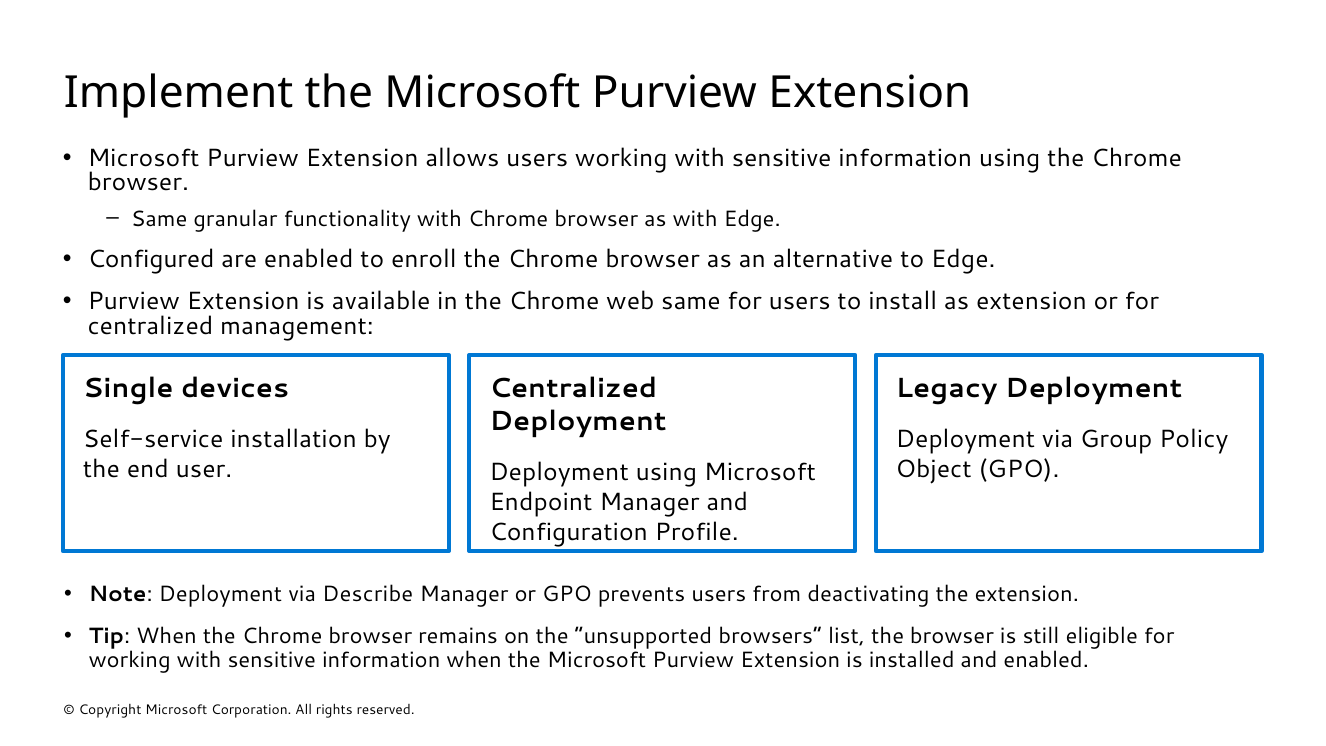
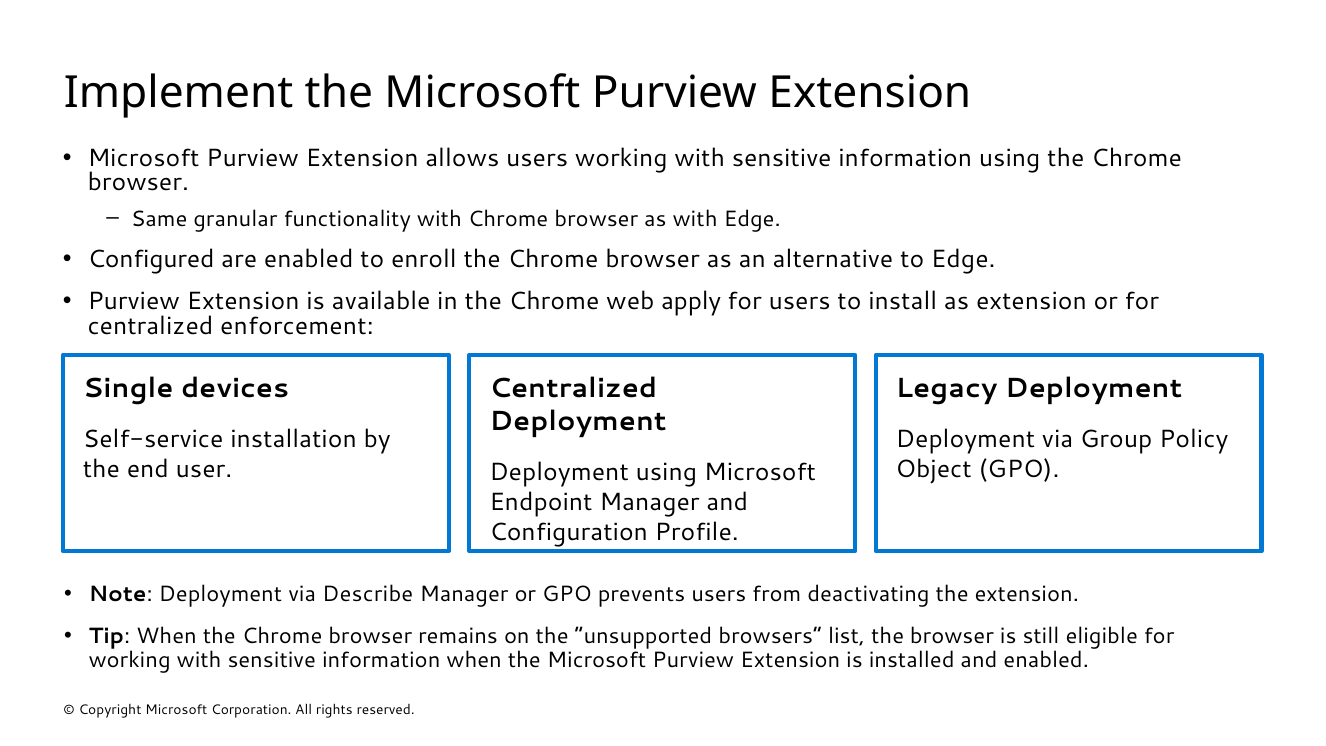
web same: same -> apply
management: management -> enforcement
